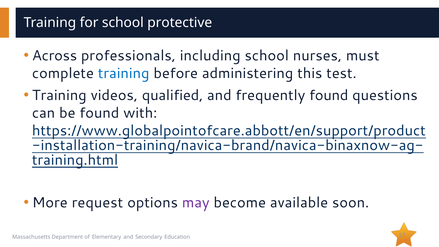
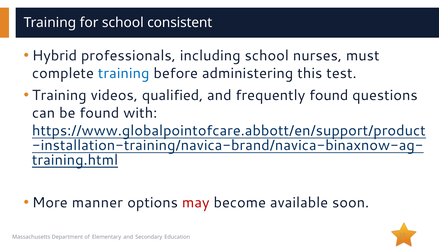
protective: protective -> consistent
Across: Across -> Hybrid
request: request -> manner
may colour: purple -> red
